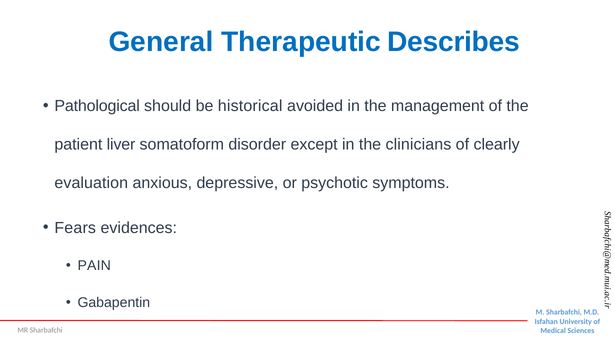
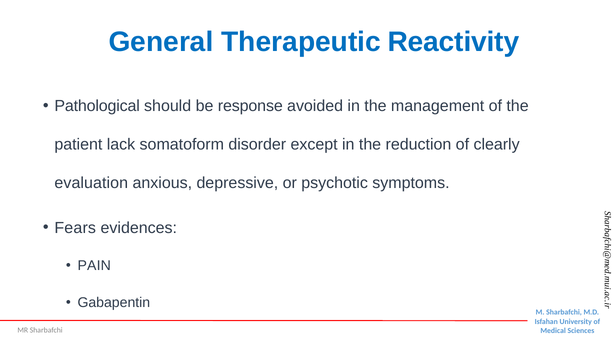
Describes: Describes -> Reactivity
historical: historical -> response
liver: liver -> lack
clinicians: clinicians -> reduction
